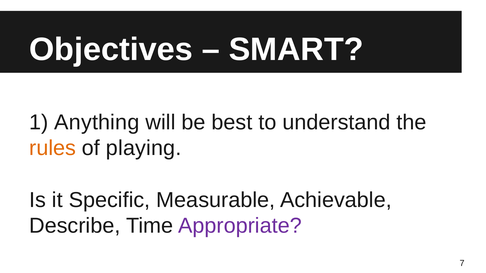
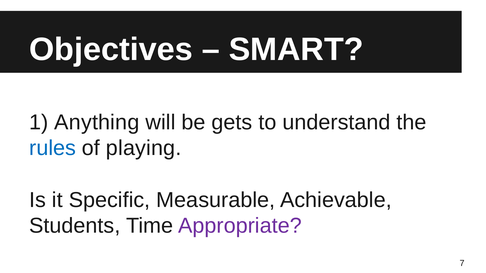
best: best -> gets
rules colour: orange -> blue
Describe: Describe -> Students
